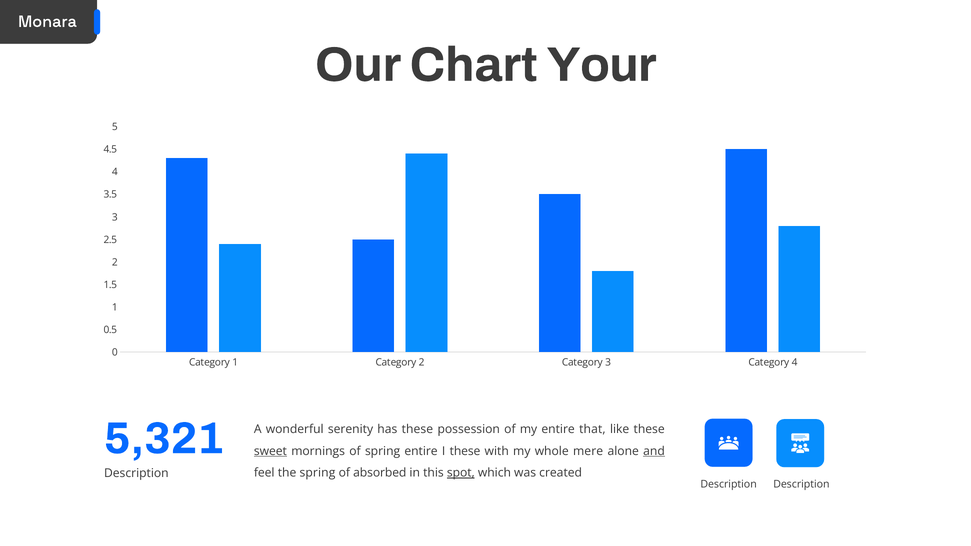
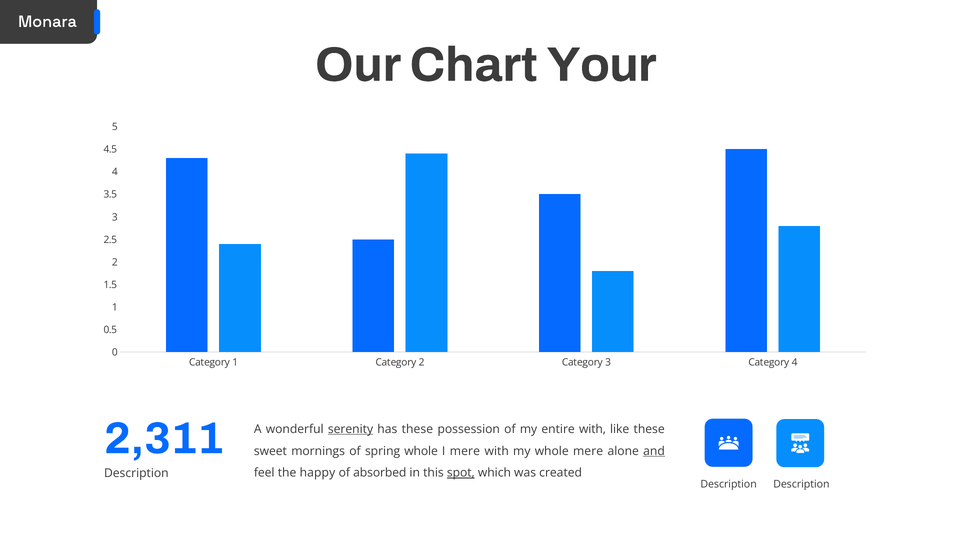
serenity underline: none -> present
entire that: that -> with
5,321: 5,321 -> 2,311
sweet underline: present -> none
spring entire: entire -> whole
I these: these -> mere
the spring: spring -> happy
